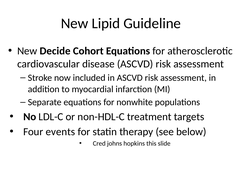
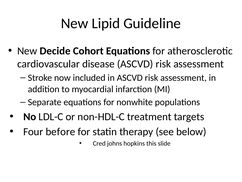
events: events -> before
